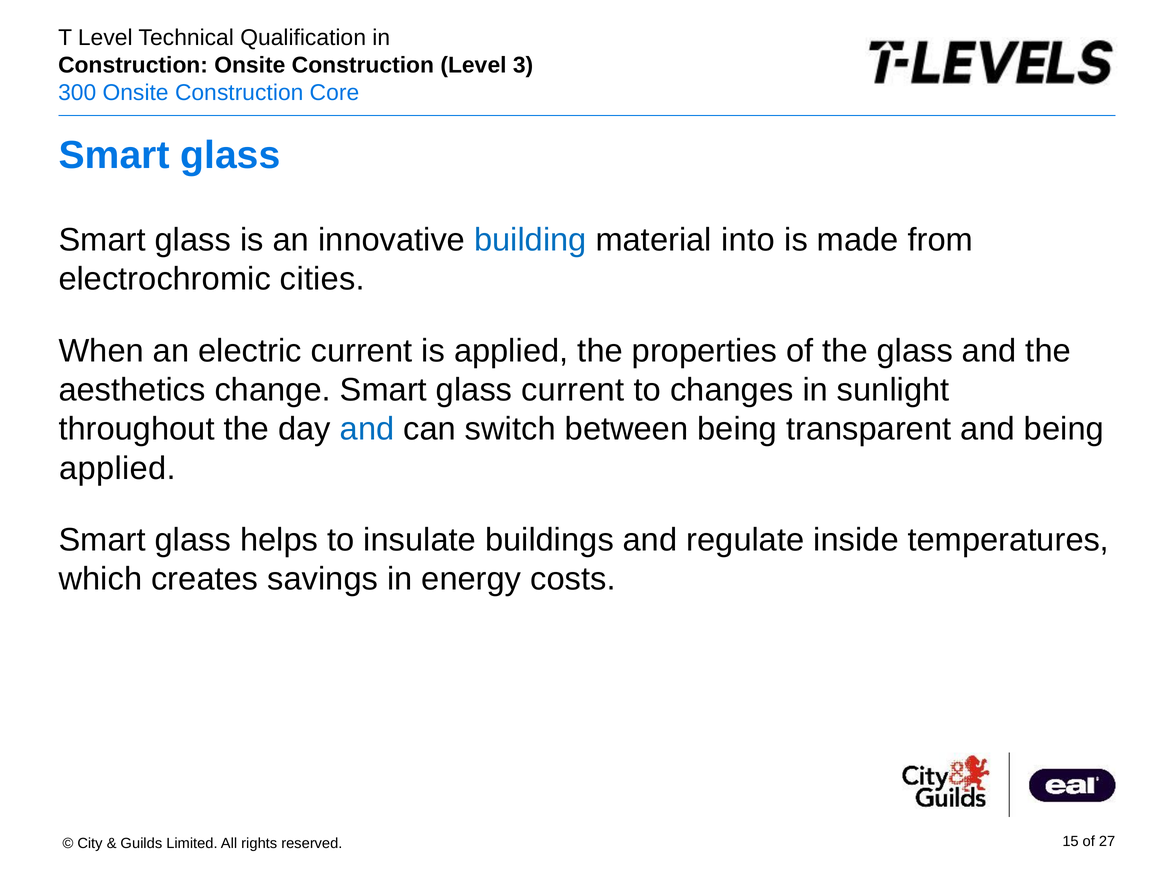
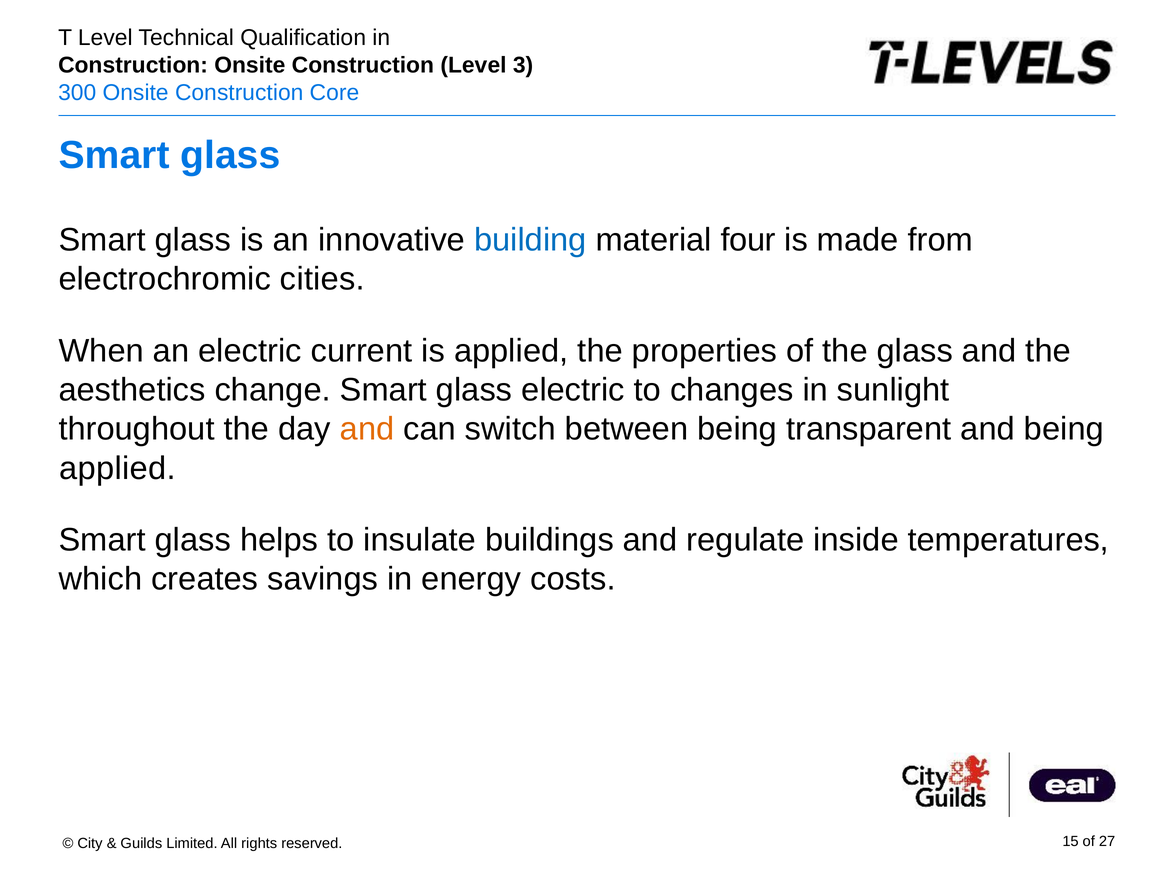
into: into -> four
glass current: current -> electric
and at (367, 429) colour: blue -> orange
